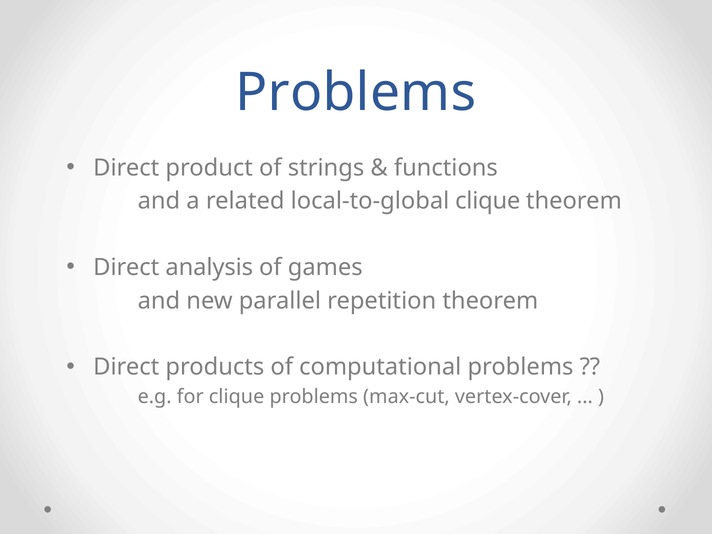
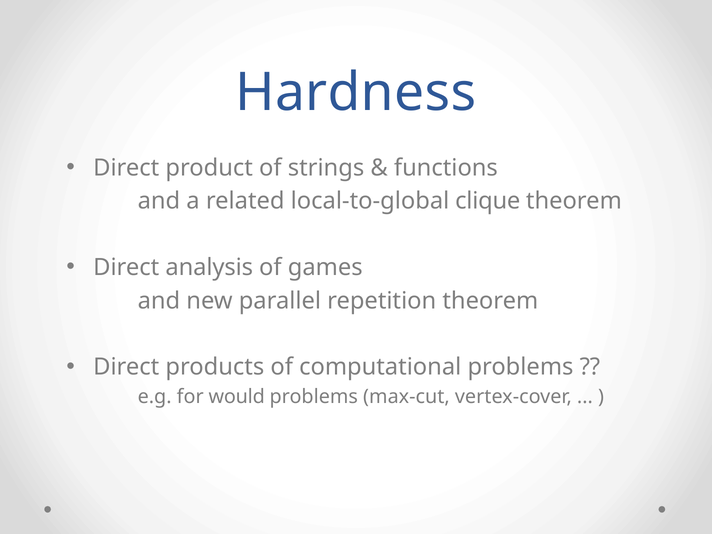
Problems at (356, 93): Problems -> Hardness
for clique: clique -> would
